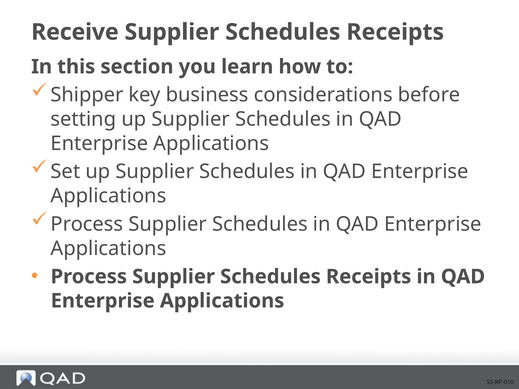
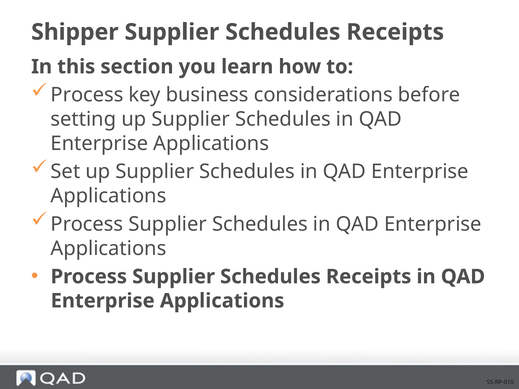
Receive: Receive -> Shipper
Shipper at (87, 95): Shipper -> Process
